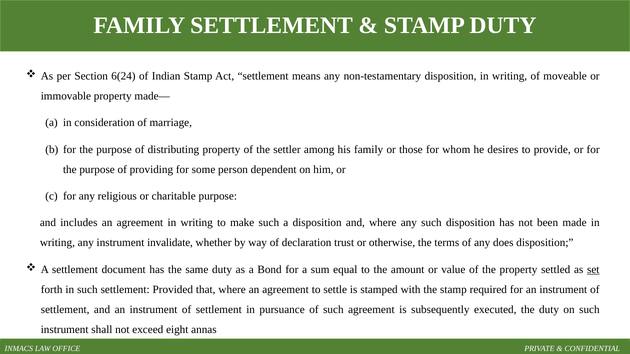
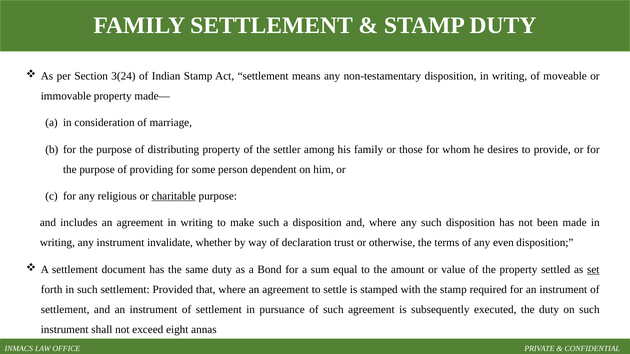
6(24: 6(24 -> 3(24
charitable underline: none -> present
does: does -> even
